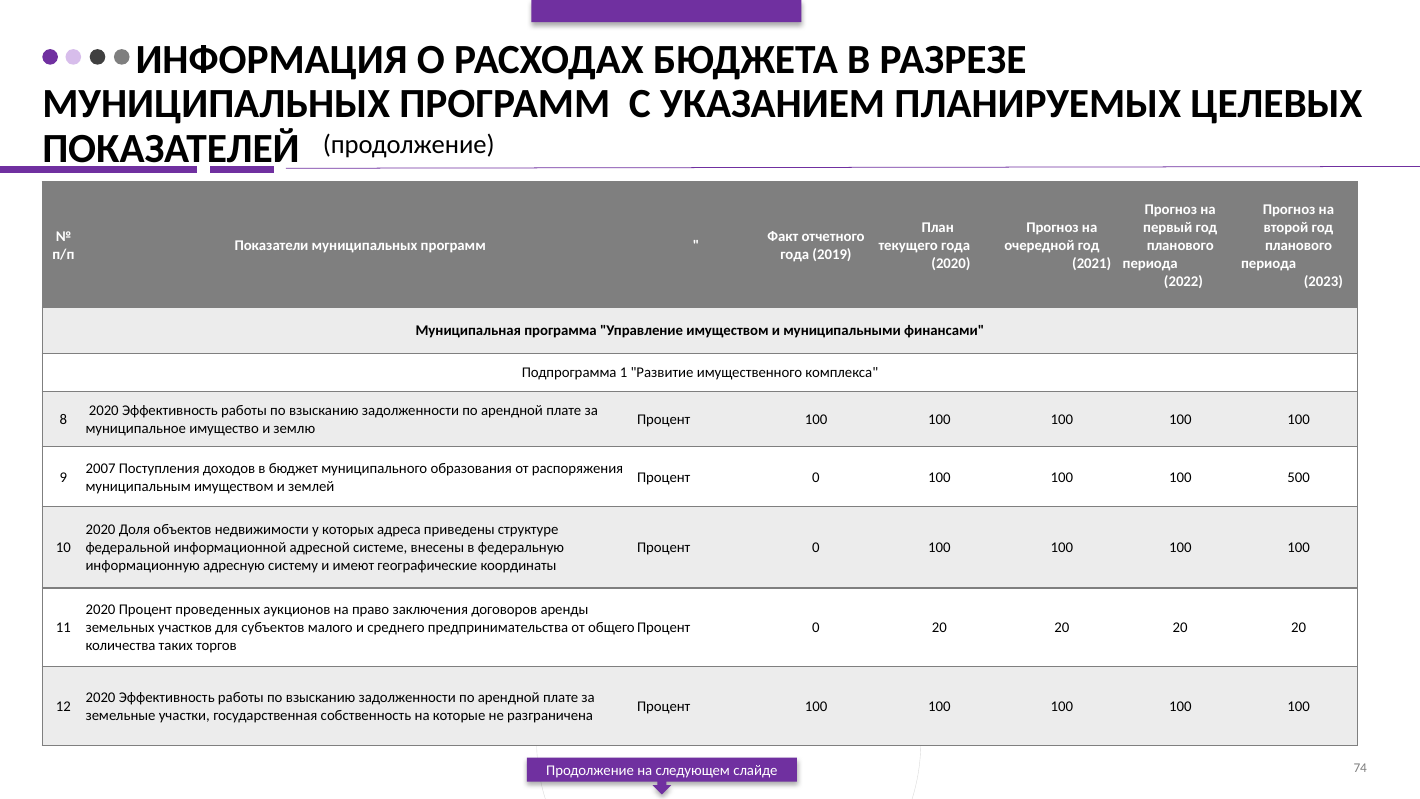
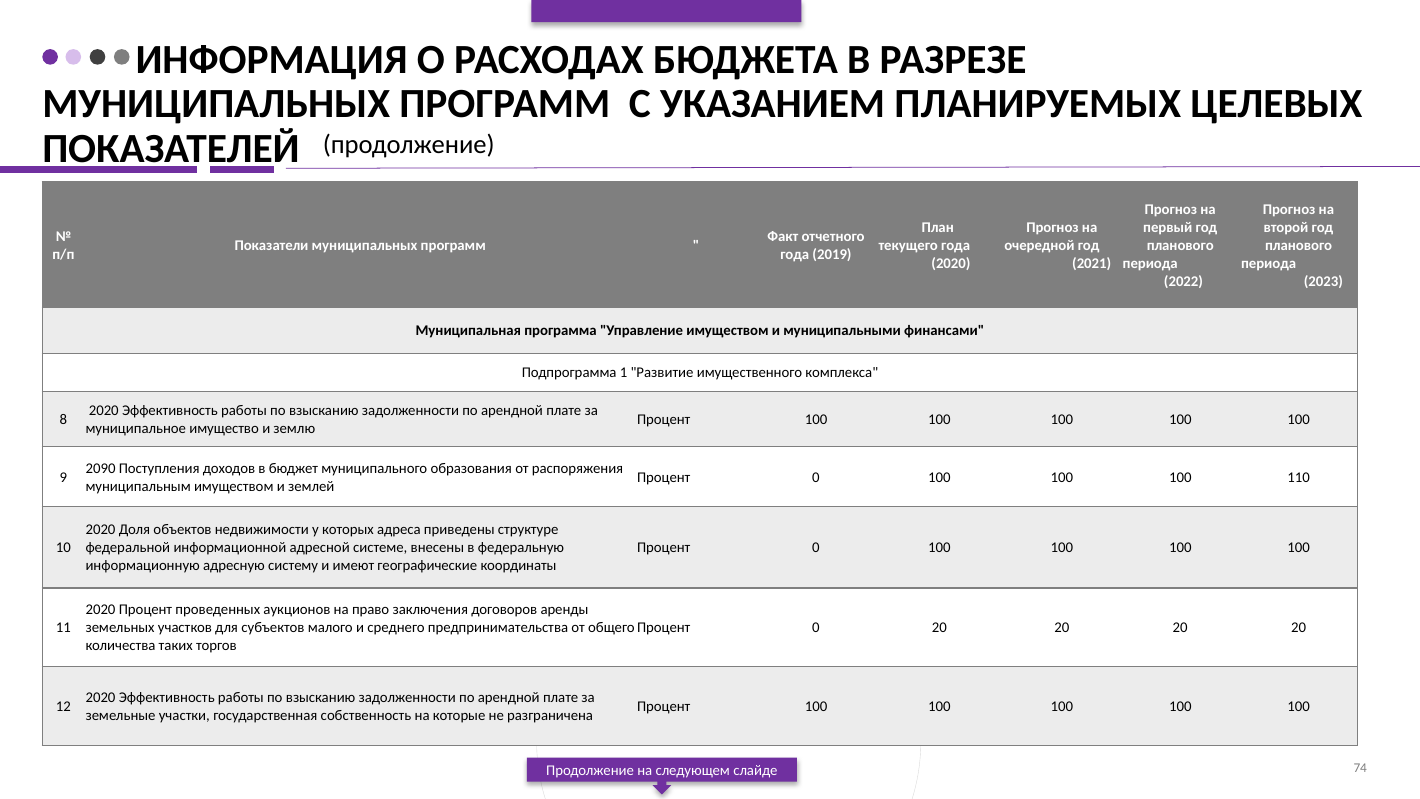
2007: 2007 -> 2090
500: 500 -> 110
